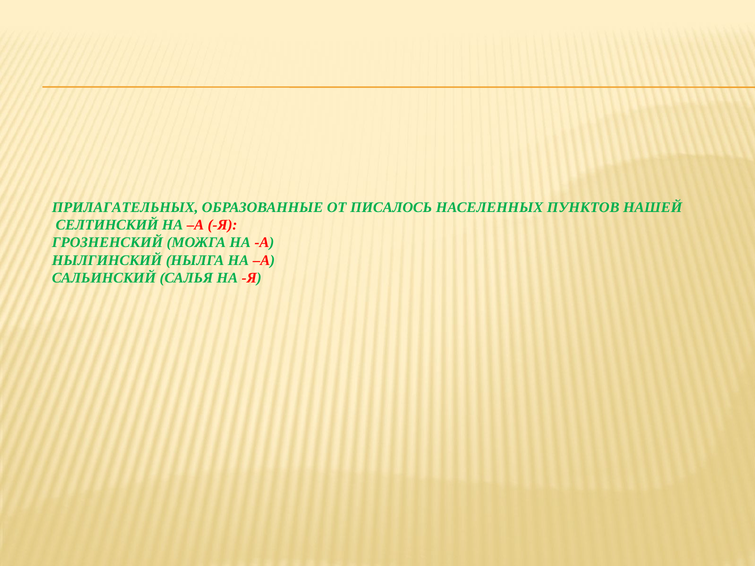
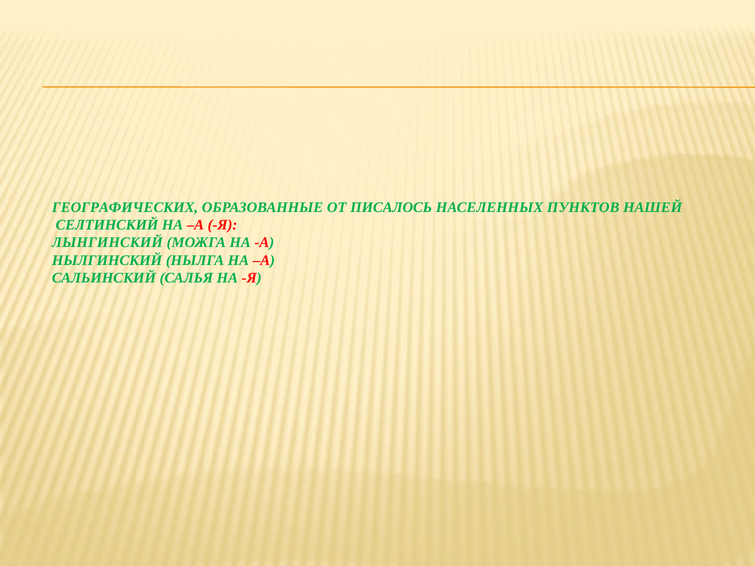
ПРИЛАГАТЕЛЬНЫХ: ПРИЛАГАТЕЛЬНЫХ -> ГЕОГРАФИЧЕСКИХ
ГРОЗНЕНСКИЙ: ГРОЗНЕНСКИЙ -> ЛЫНГИНСКИЙ
